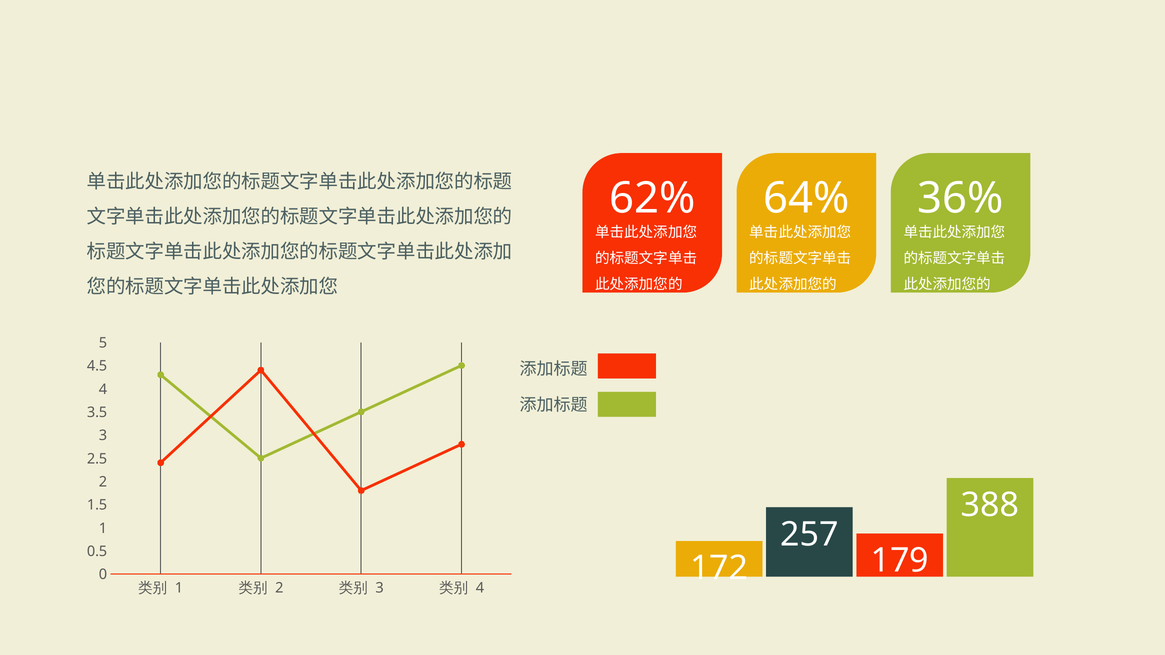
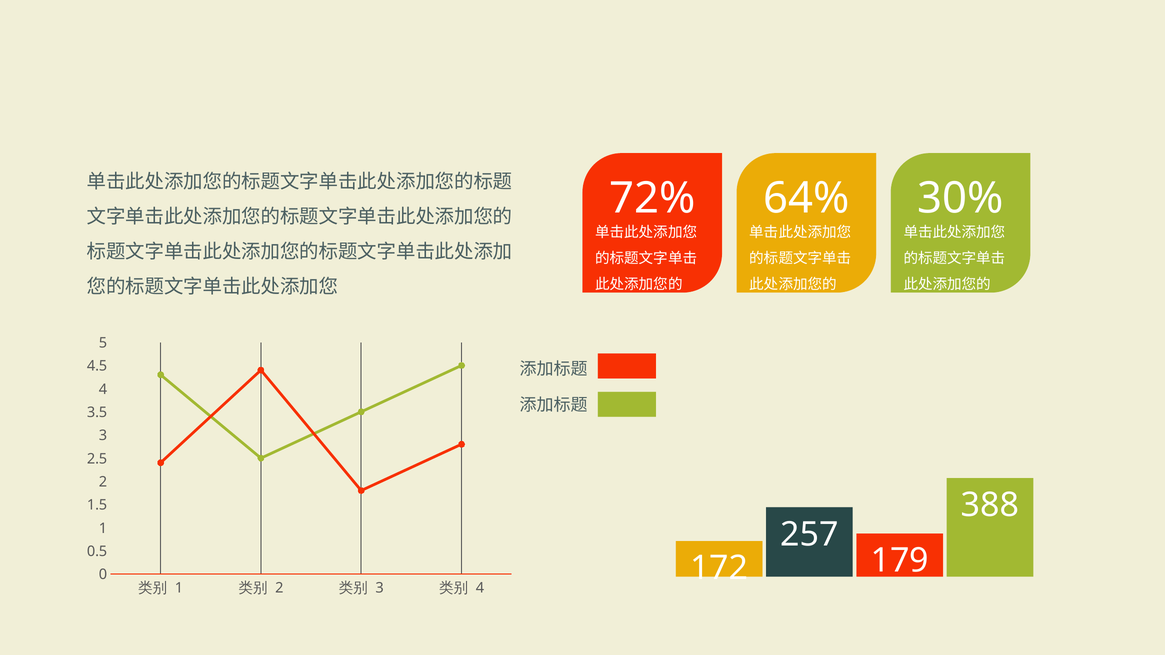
62%: 62% -> 72%
36%: 36% -> 30%
